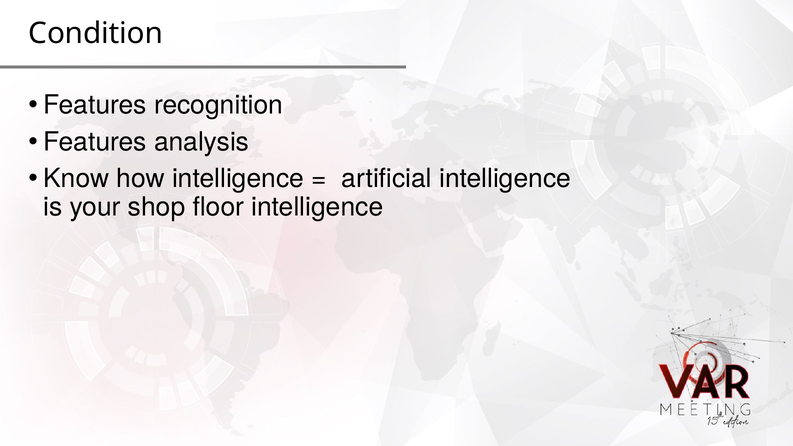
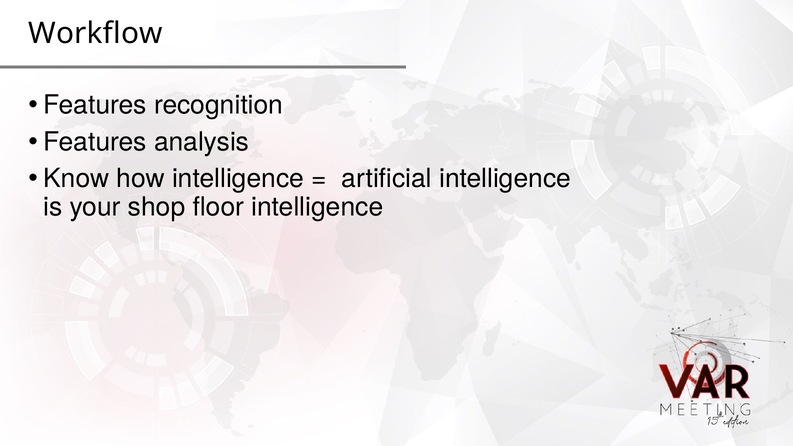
Condition: Condition -> Workflow
